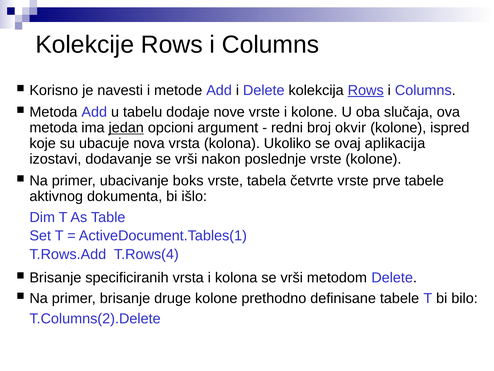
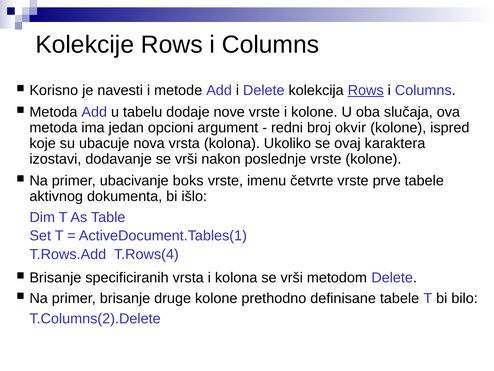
jedan underline: present -> none
aplikacija: aplikacija -> karaktera
tabela: tabela -> imenu
